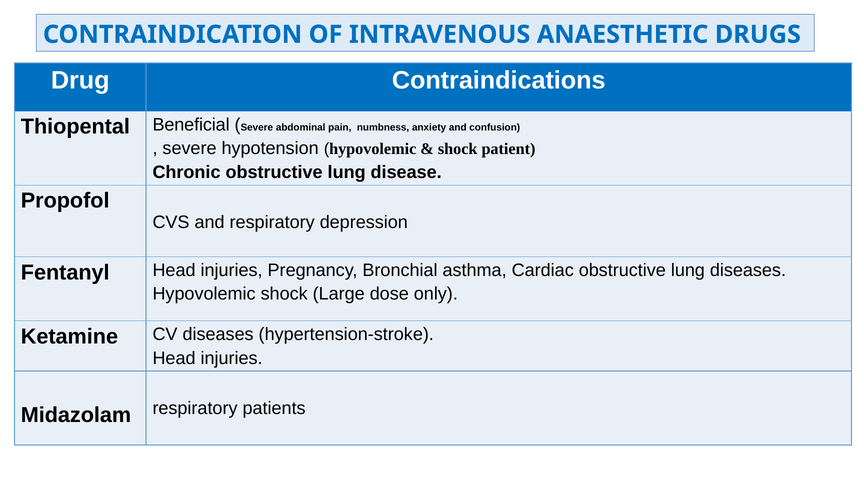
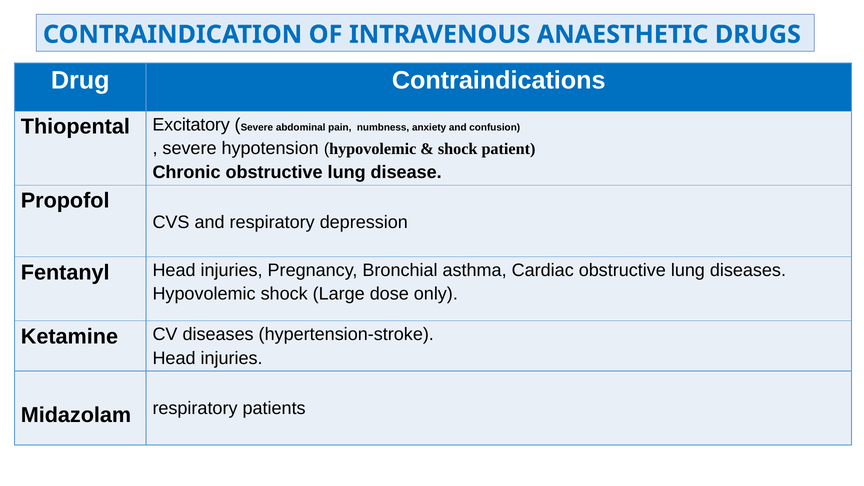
Beneficial: Beneficial -> Excitatory
